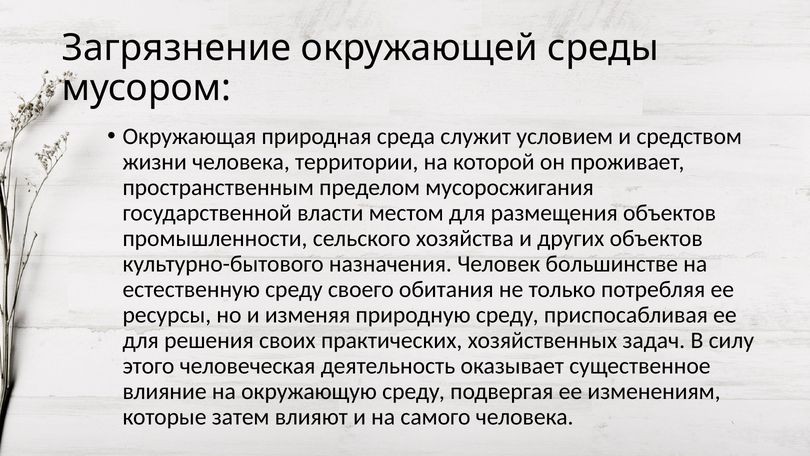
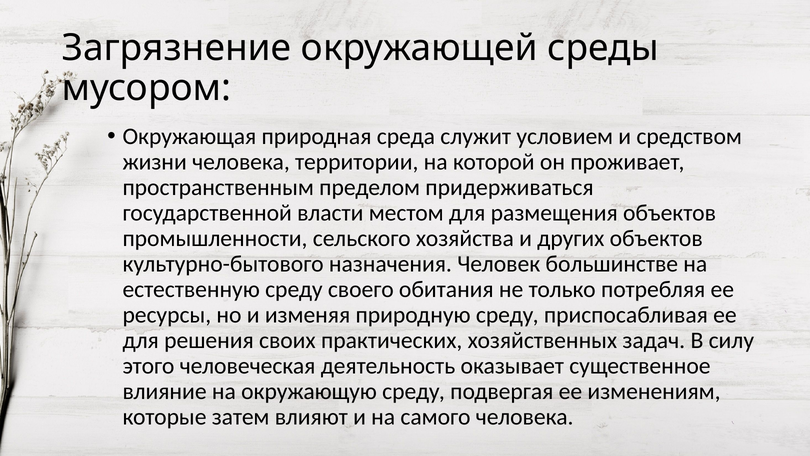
мусоросжигания: мусоросжигания -> придерживаться
